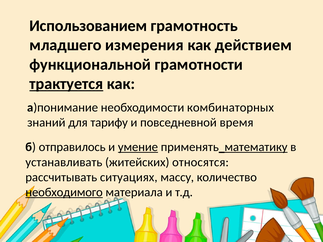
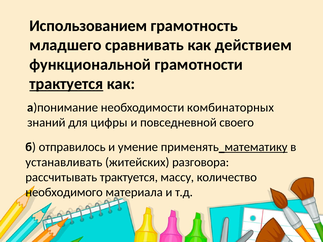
измерения: измерения -> сравнивать
тарифу: тарифу -> цифры
время: время -> своего
умение underline: present -> none
относятся: относятся -> разговора
рассчитывать ситуациях: ситуациях -> трактуется
необходимого underline: present -> none
